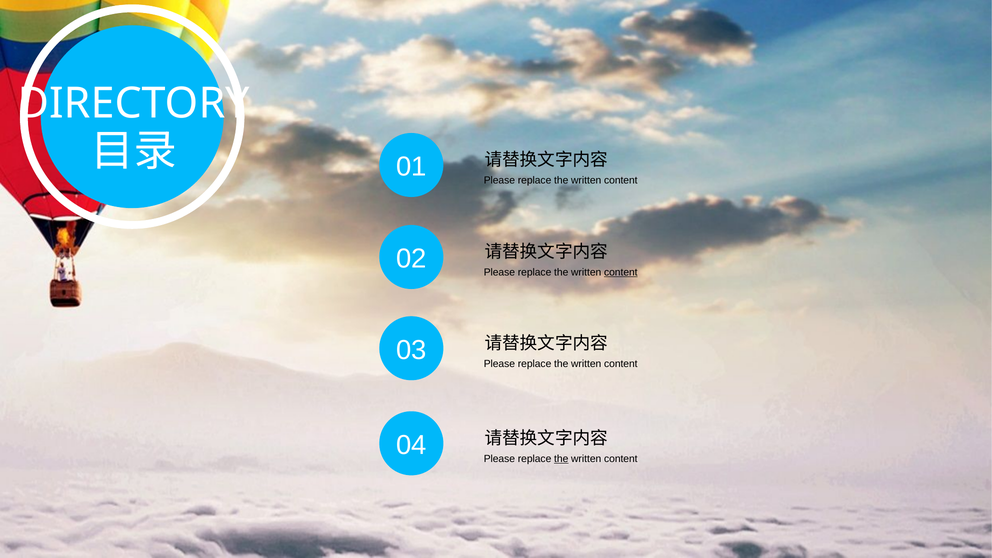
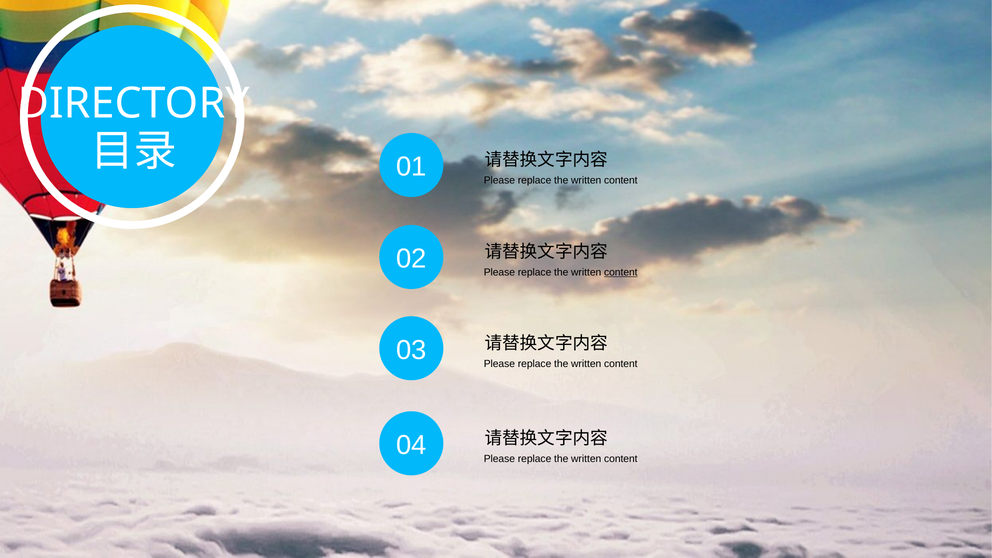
the at (561, 459) underline: present -> none
